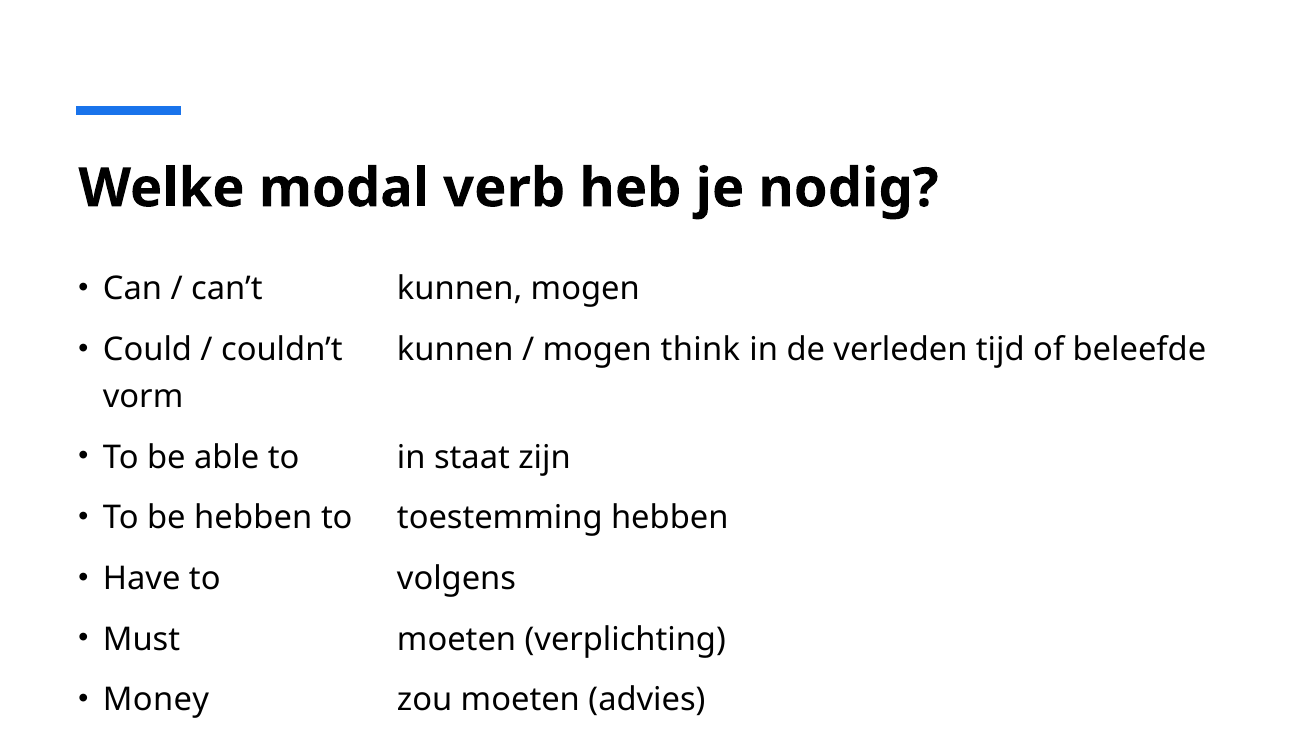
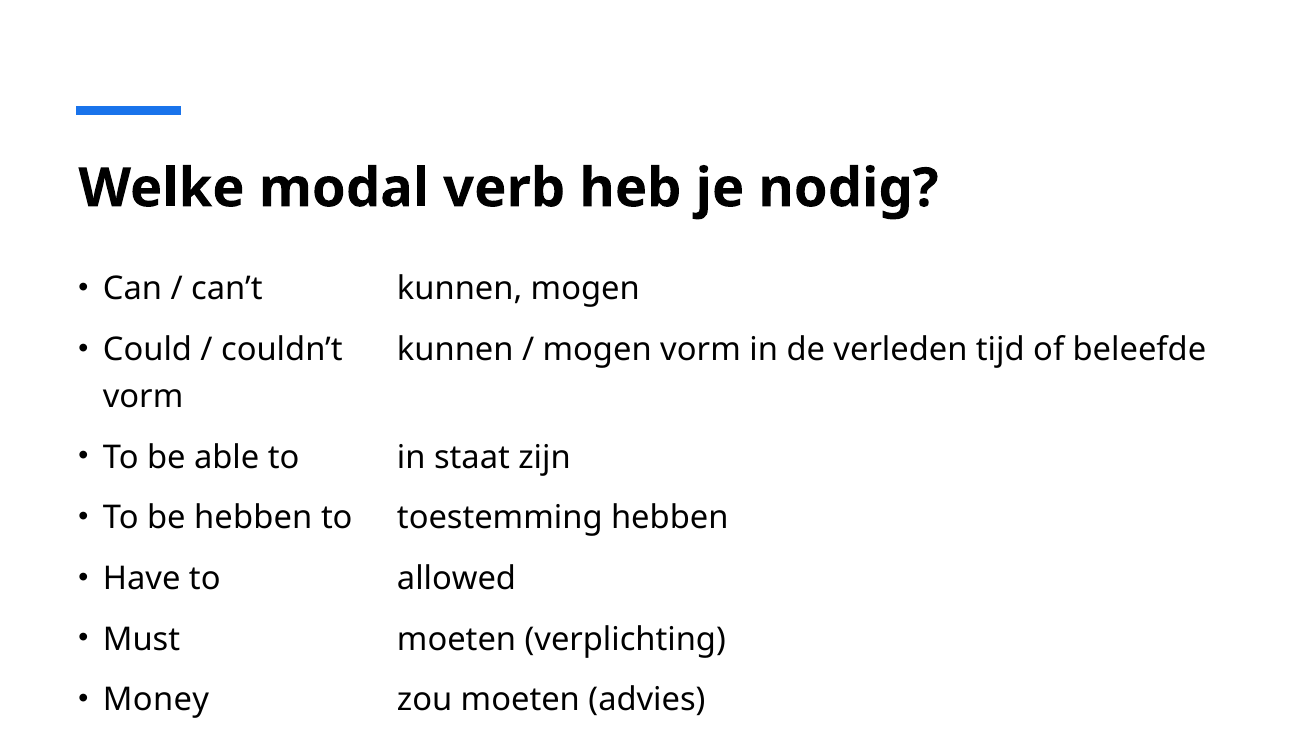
mogen think: think -> vorm
volgens: volgens -> allowed
